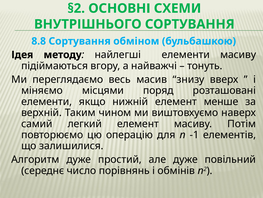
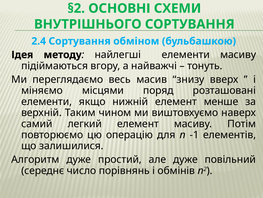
8.8: 8.8 -> 2.4
